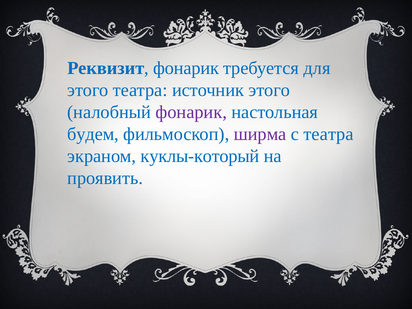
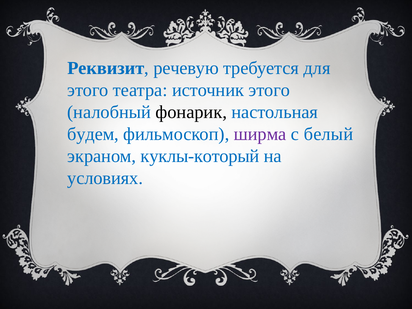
Реквизит фонарик: фонарик -> речевую
фонарик at (191, 112) colour: purple -> black
с театра: театра -> белый
проявить: проявить -> условиях
